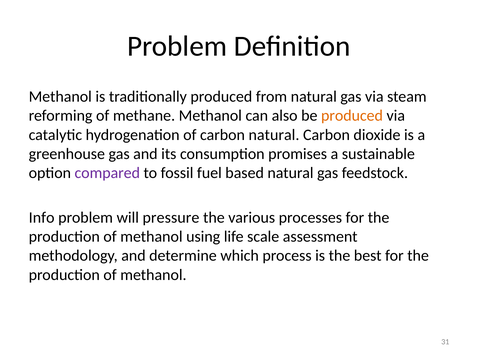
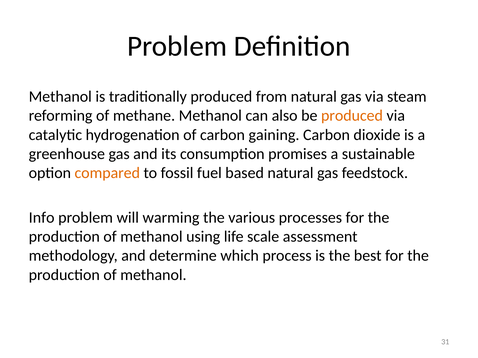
carbon natural: natural -> gaining
compared colour: purple -> orange
pressure: pressure -> warming
